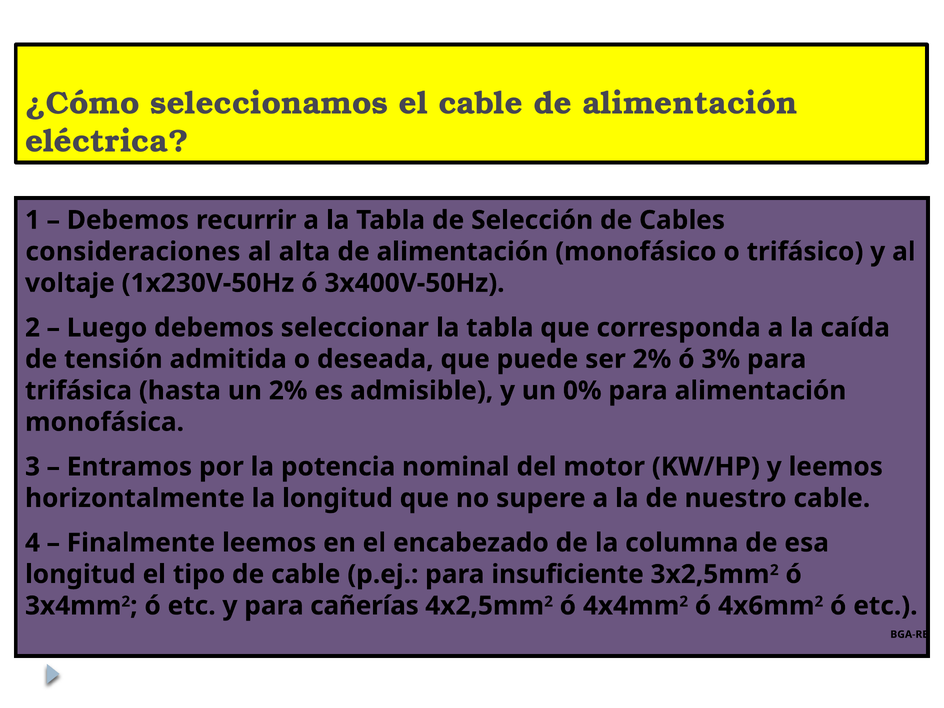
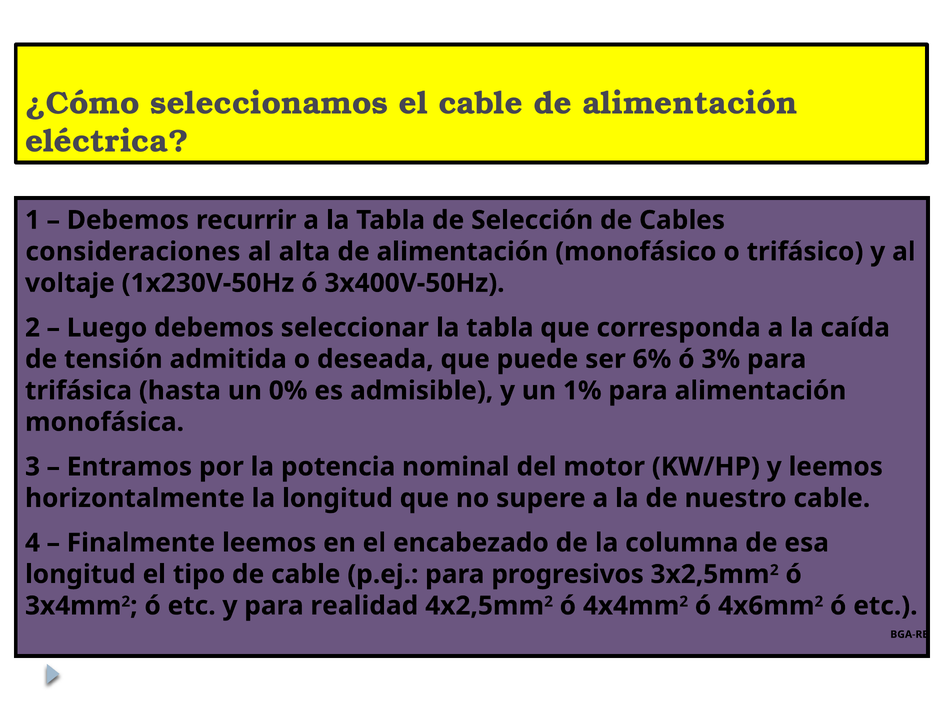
ser 2%: 2% -> 6%
un 2%: 2% -> 0%
0%: 0% -> 1%
insuficiente: insuficiente -> progresivos
cañerías: cañerías -> realidad
